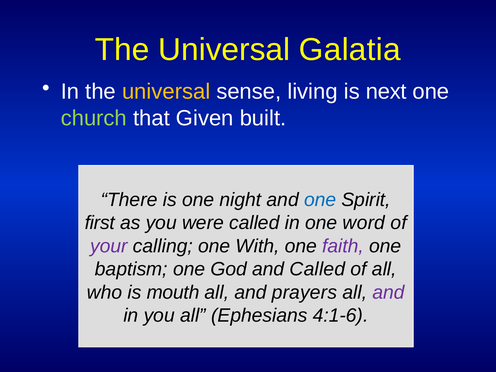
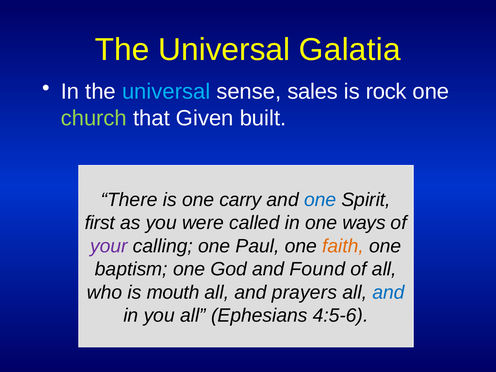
universal at (166, 92) colour: yellow -> light blue
living: living -> sales
next: next -> rock
night: night -> carry
word: word -> ways
With: With -> Paul
faith colour: purple -> orange
and Called: Called -> Found
and at (389, 292) colour: purple -> blue
4:1-6: 4:1-6 -> 4:5-6
